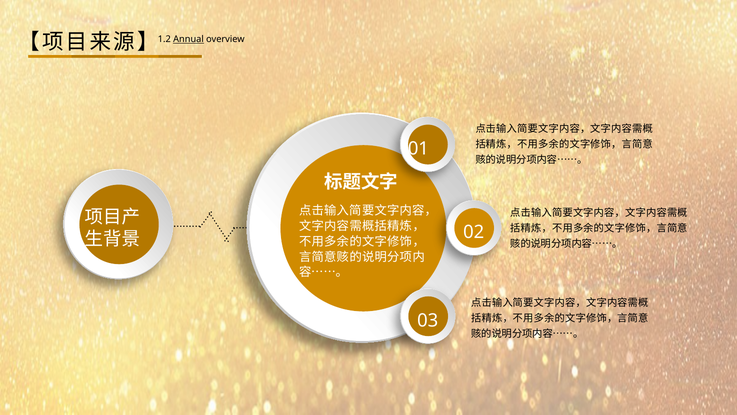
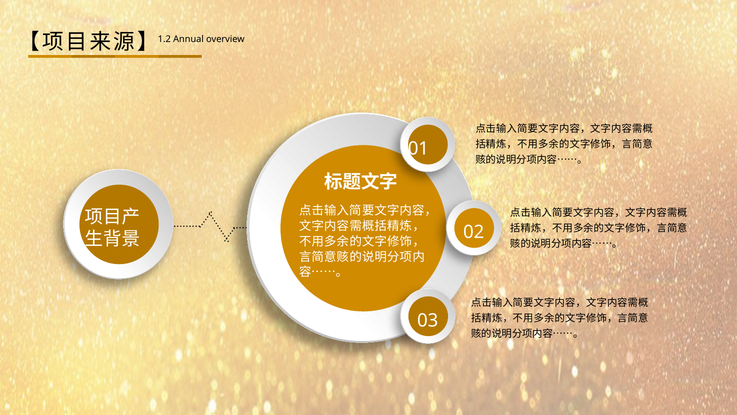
Annual underline: present -> none
